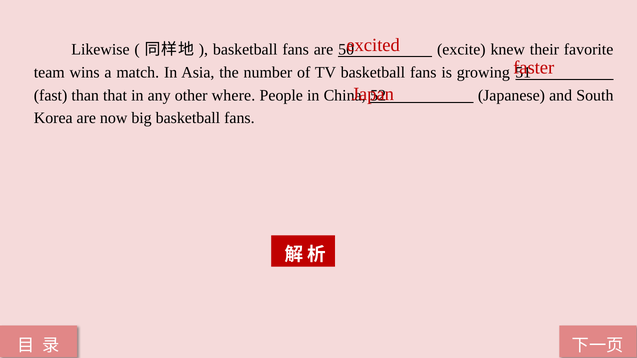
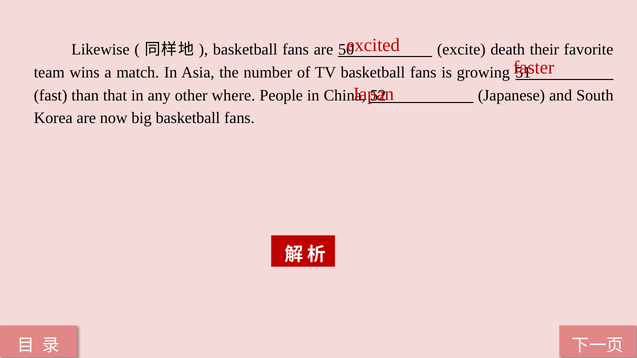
knew: knew -> death
